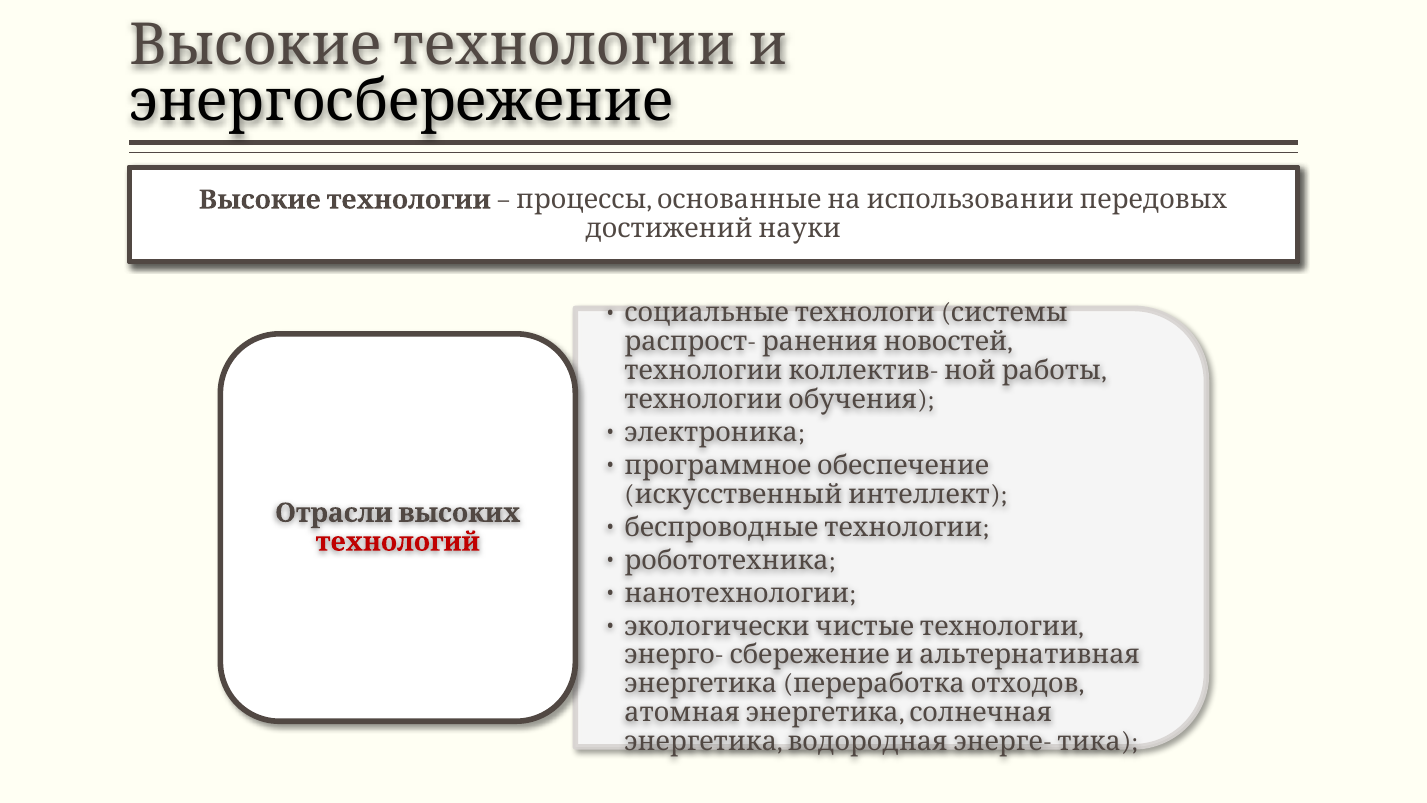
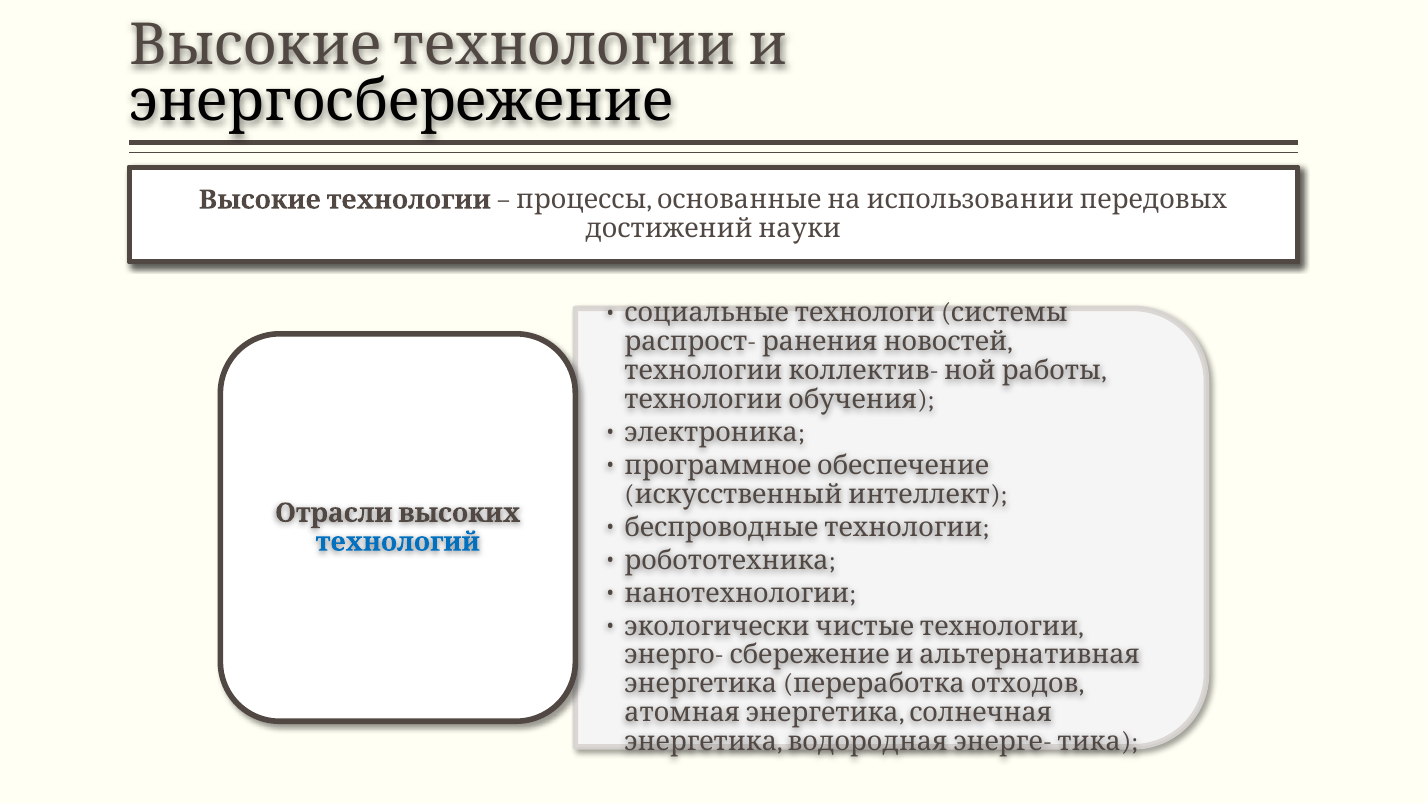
технологий colour: red -> blue
